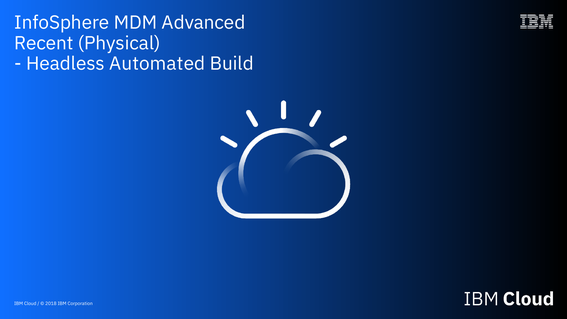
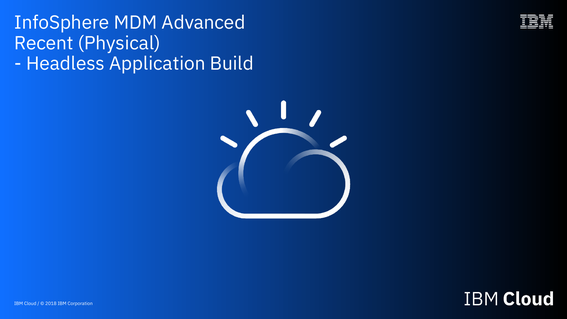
Automated: Automated -> Application
